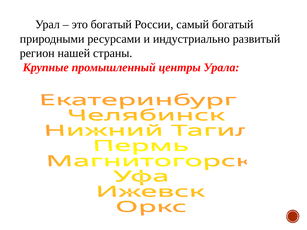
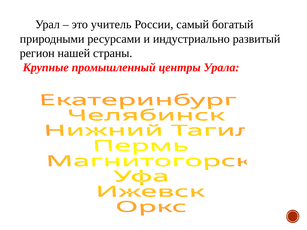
это богатый: богатый -> учитель
